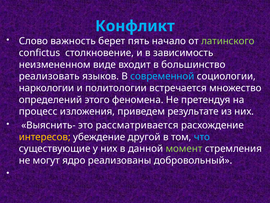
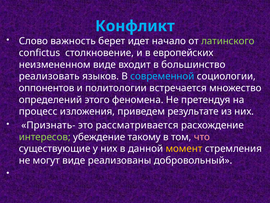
пять: пять -> идет
зависимость: зависимость -> европейских
наркологии: наркологии -> оппонентов
Выяснить-: Выяснить- -> Признать-
интересов colour: yellow -> light green
другой: другой -> такому
что colour: light blue -> pink
момент colour: light green -> yellow
могут ядро: ядро -> виде
